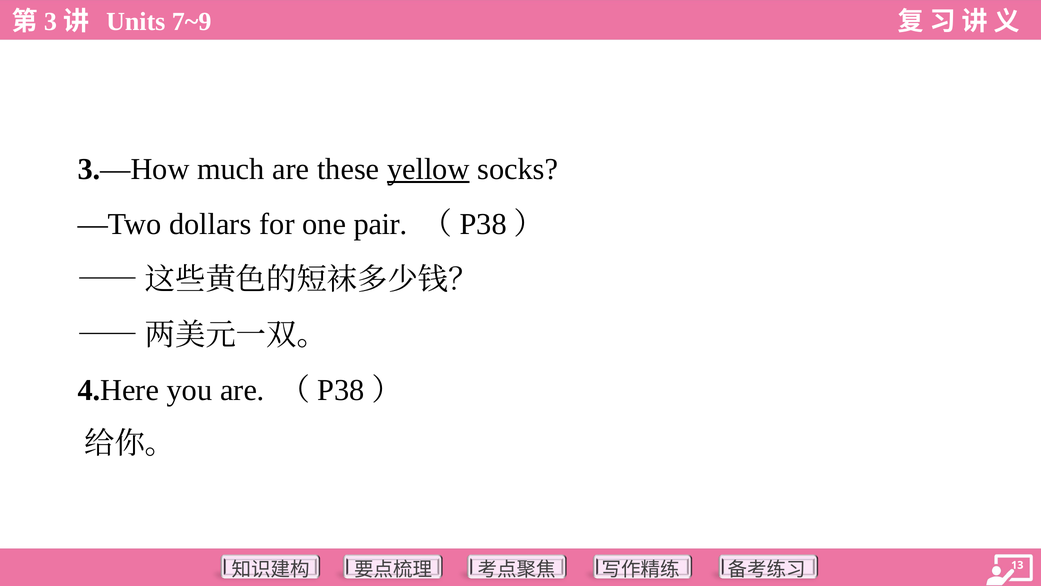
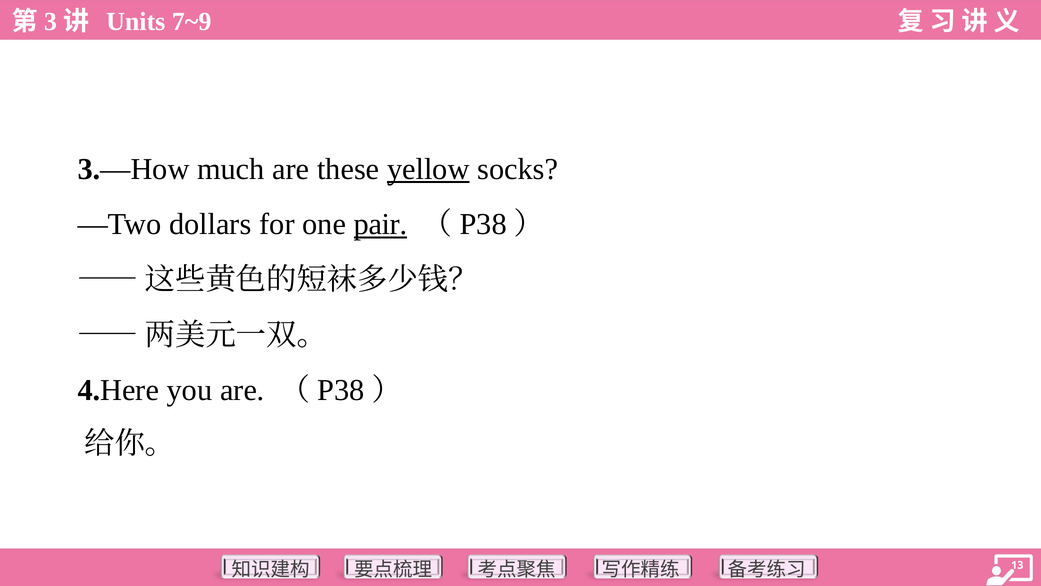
pair underline: none -> present
